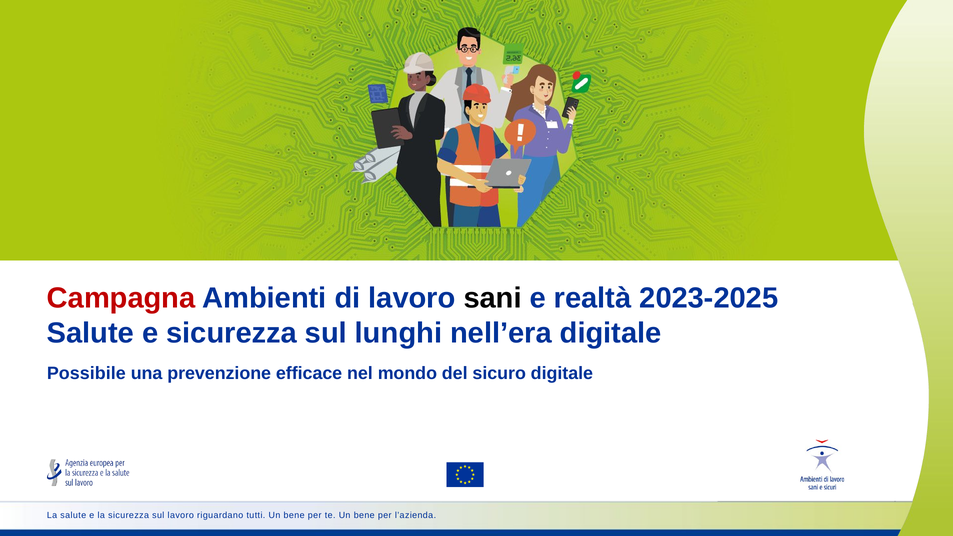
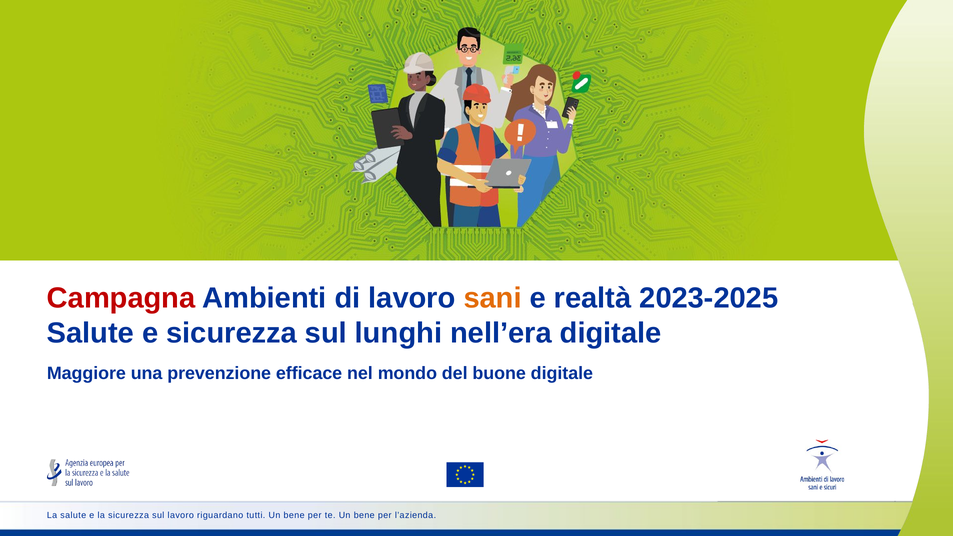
sani colour: black -> orange
Possibile: Possibile -> Maggiore
sicuro: sicuro -> buone
